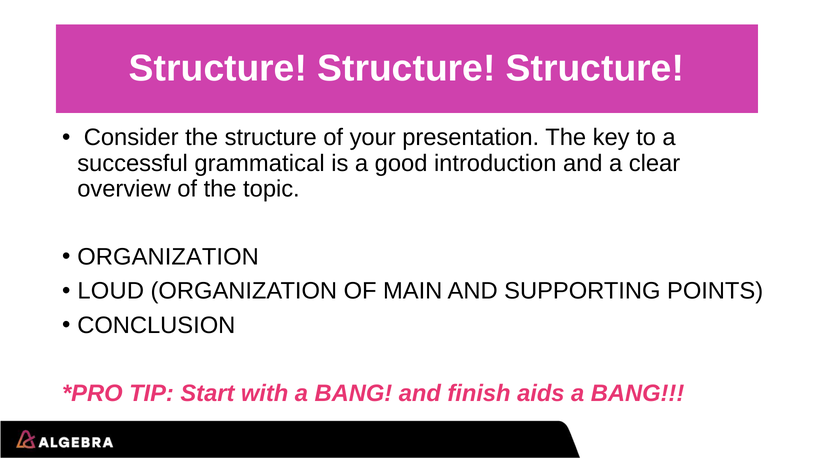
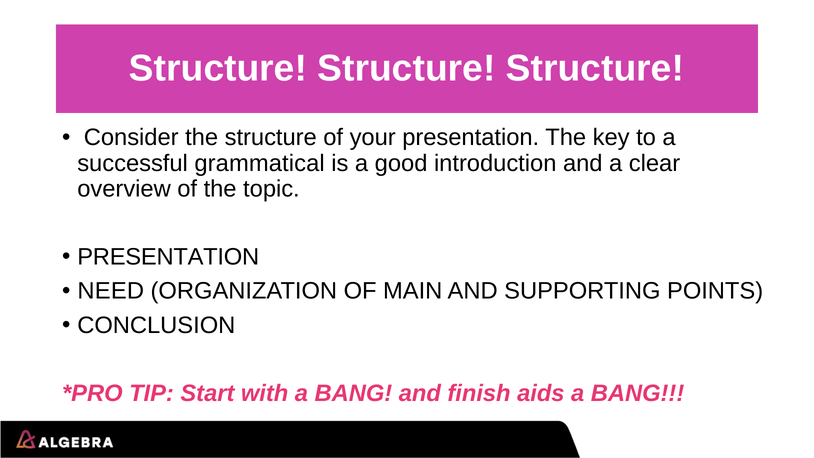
ORGANIZATION at (168, 257): ORGANIZATION -> PRESENTATION
LOUD: LOUD -> NEED
